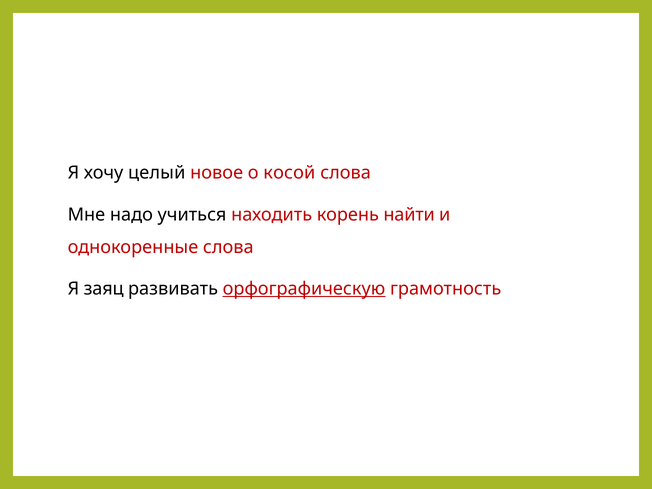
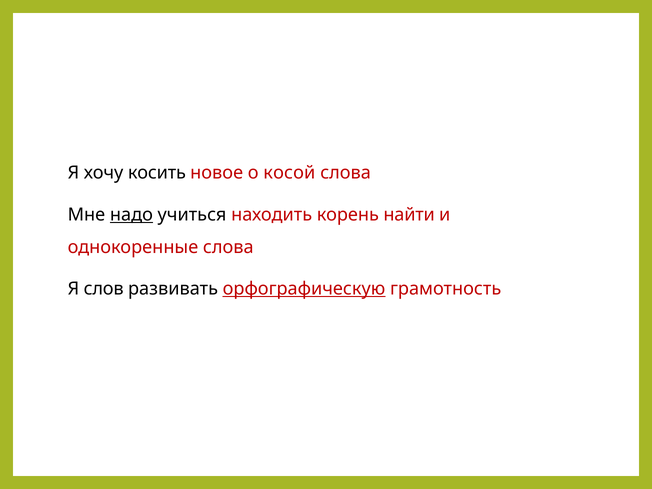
целый: целый -> косить
надо underline: none -> present
заяц: заяц -> слов
